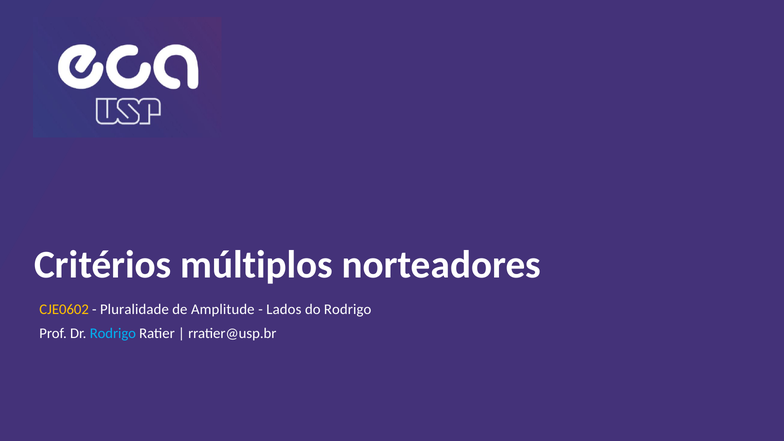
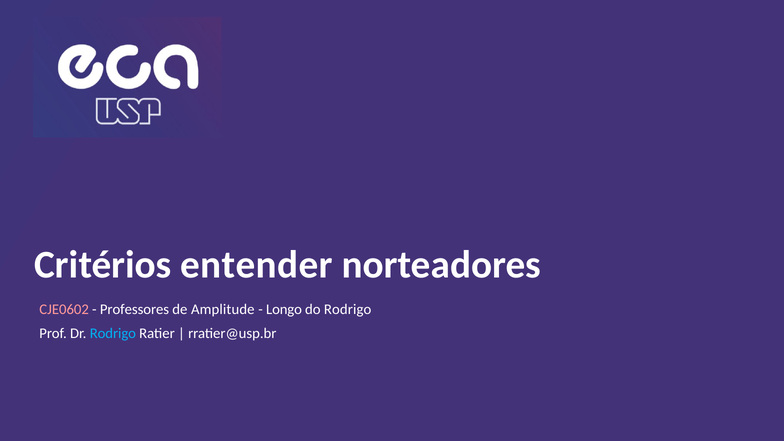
múltiplos: múltiplos -> entender
CJE0602 colour: yellow -> pink
Pluralidade: Pluralidade -> Professores
Lados: Lados -> Longo
